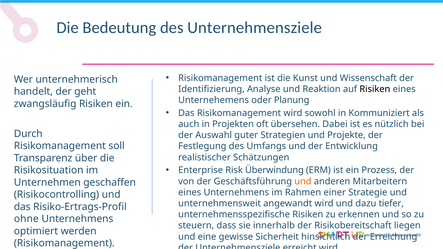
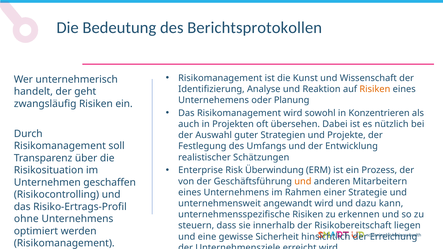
des Unternehmensziele: Unternehmensziele -> Berichtsprotokollen
Risiken at (375, 89) colour: black -> orange
Kommuniziert: Kommuniziert -> Konzentrieren
tiefer: tiefer -> kann
